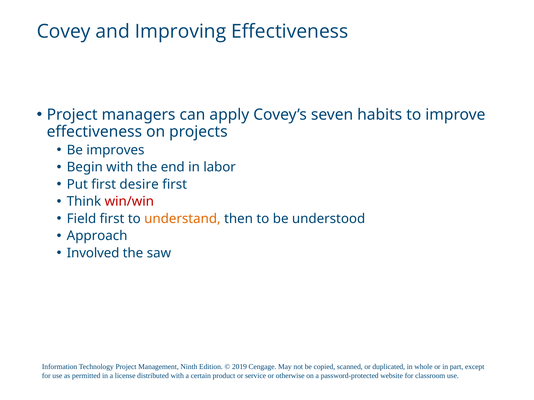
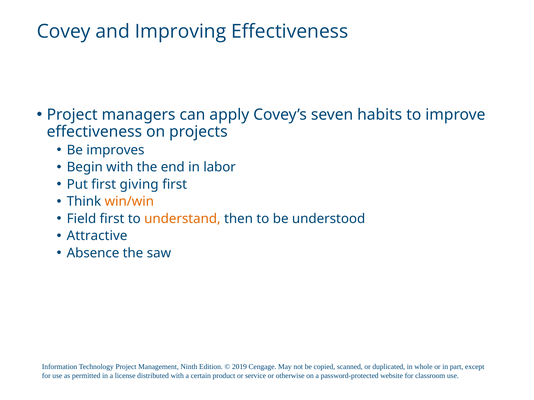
desire: desire -> giving
win/win colour: red -> orange
Approach: Approach -> Attractive
Involved: Involved -> Absence
